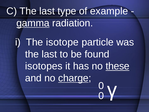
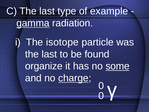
isotopes: isotopes -> organize
these: these -> some
